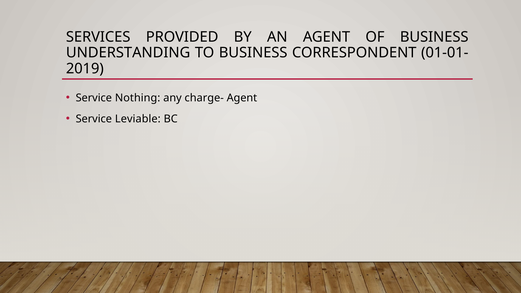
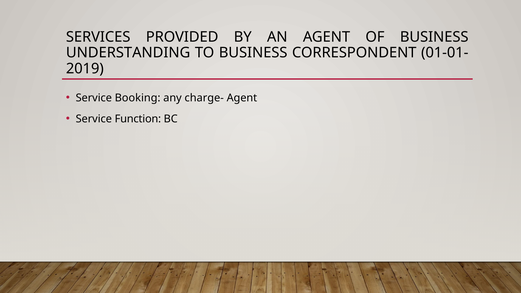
Nothing: Nothing -> Booking
Leviable: Leviable -> Function
